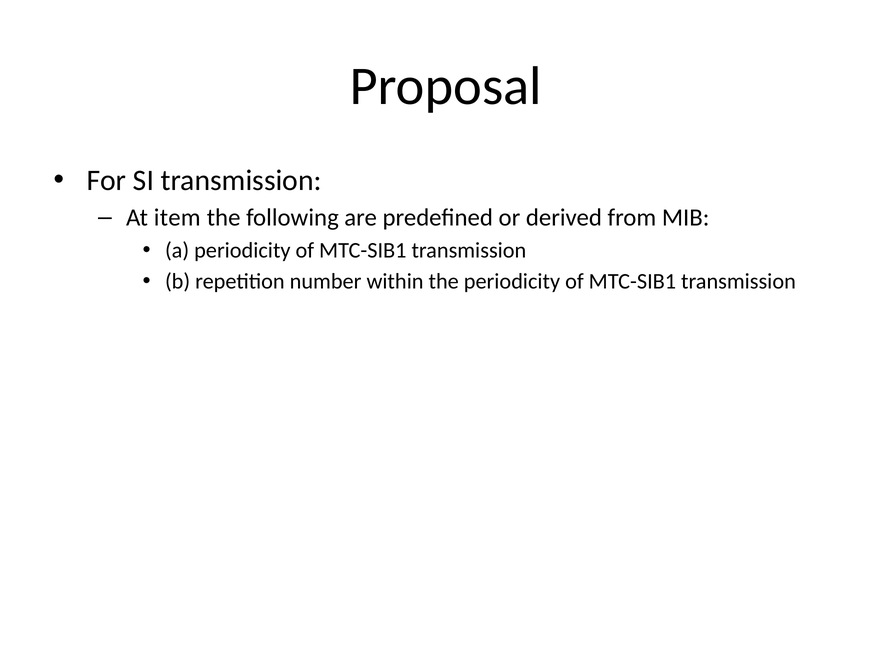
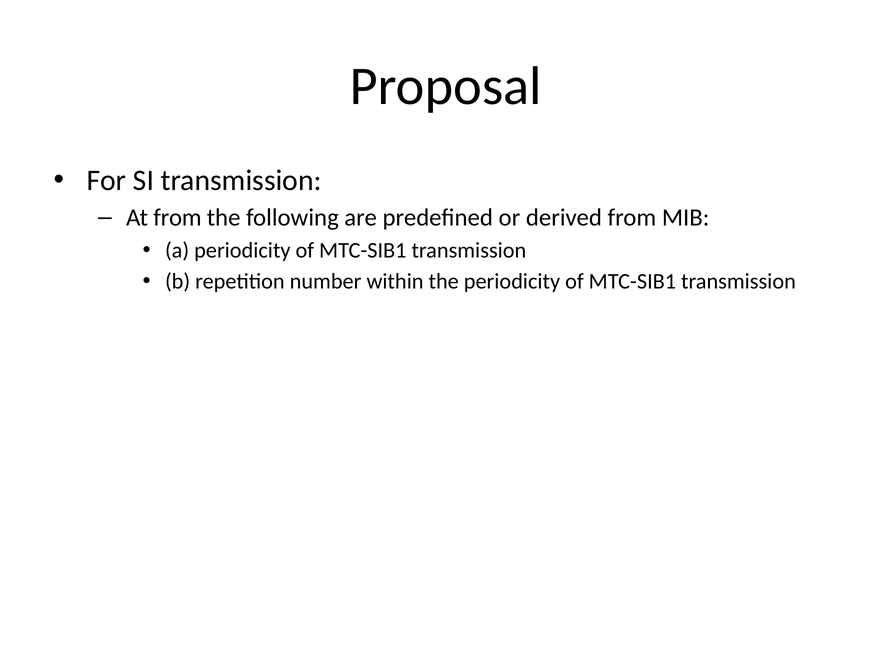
At item: item -> from
